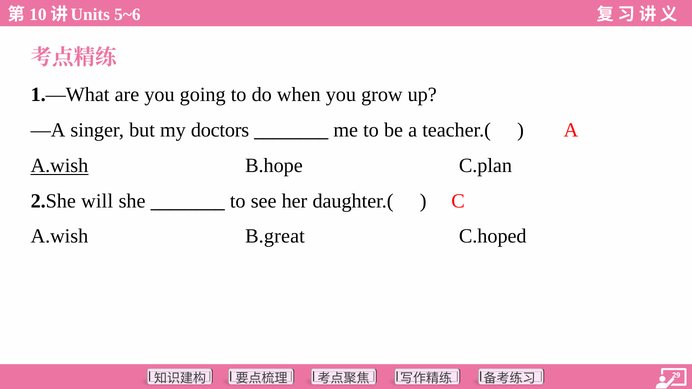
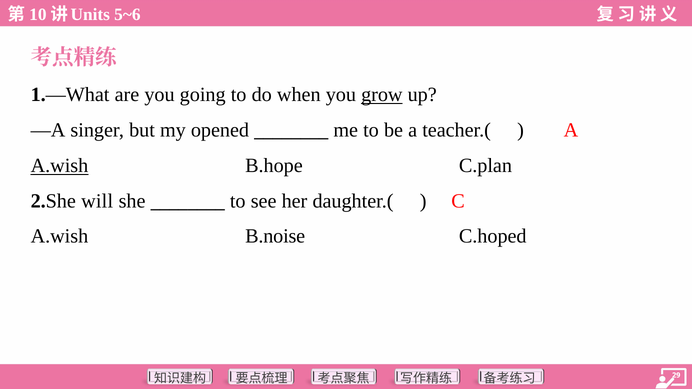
grow underline: none -> present
doctors: doctors -> opened
B.great: B.great -> B.noise
